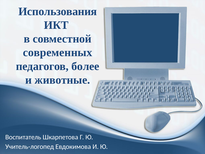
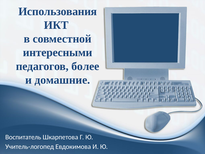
современных: современных -> интересными
животные: животные -> домашние
